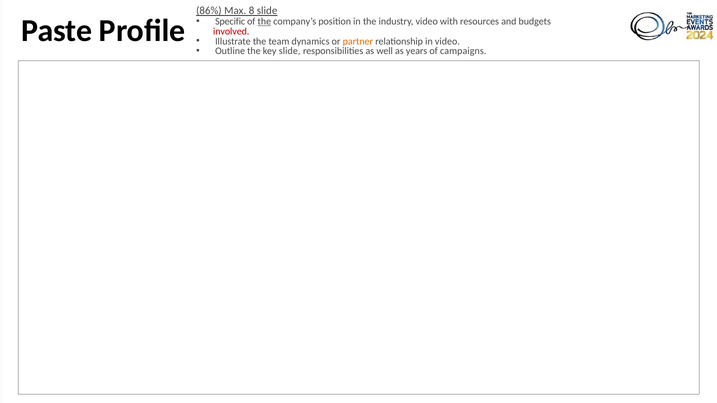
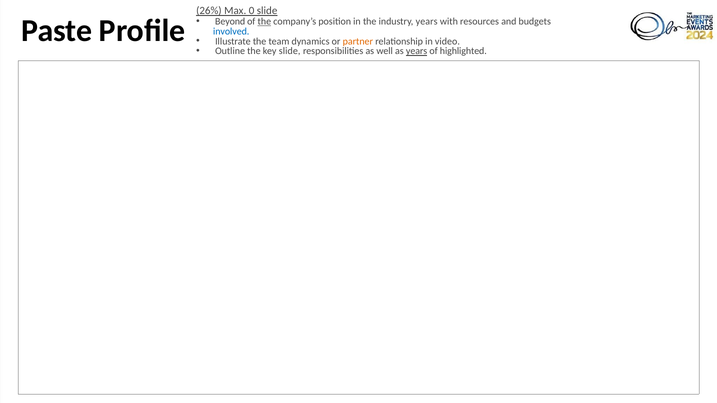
86%: 86% -> 26%
8: 8 -> 0
Specific: Specific -> Beyond
industry video: video -> years
involved colour: red -> blue
years at (417, 51) underline: none -> present
campaigns: campaigns -> highlighted
